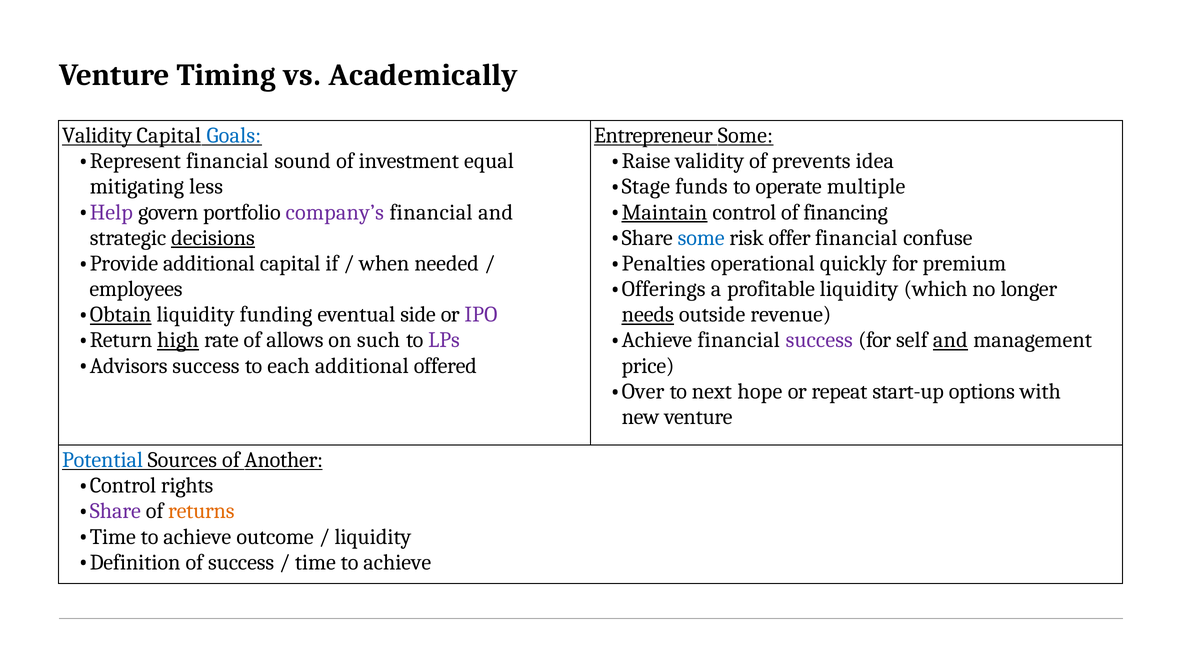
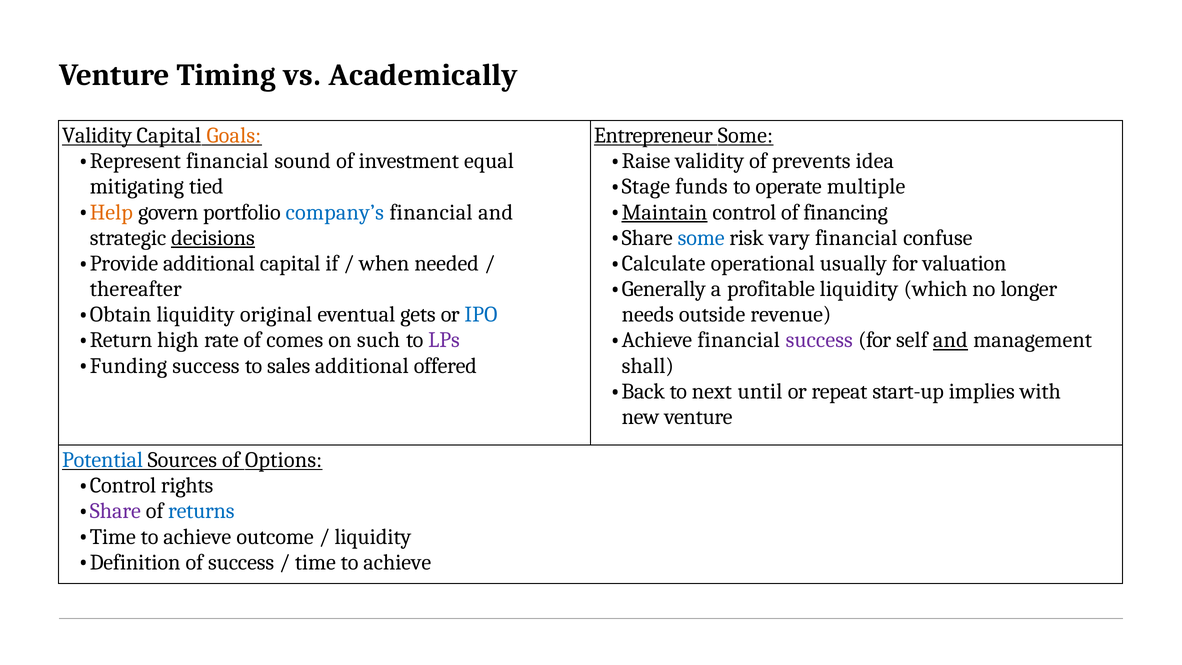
Goals colour: blue -> orange
less: less -> tied
Help colour: purple -> orange
company’s colour: purple -> blue
offer: offer -> vary
Penalties: Penalties -> Calculate
quickly: quickly -> usually
premium: premium -> valuation
employees: employees -> thereafter
Offerings: Offerings -> Generally
needs underline: present -> none
Obtain underline: present -> none
funding: funding -> original
side: side -> gets
IPO colour: purple -> blue
high underline: present -> none
allows: allows -> comes
price: price -> shall
Advisors: Advisors -> Funding
each: each -> sales
Over: Over -> Back
hope: hope -> until
options: options -> implies
Another: Another -> Options
returns colour: orange -> blue
